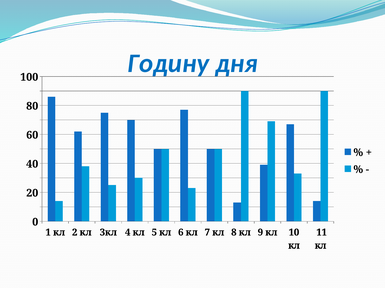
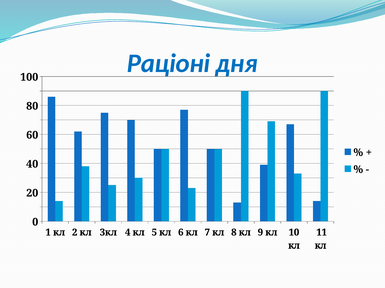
Годину: Годину -> Раціоні
